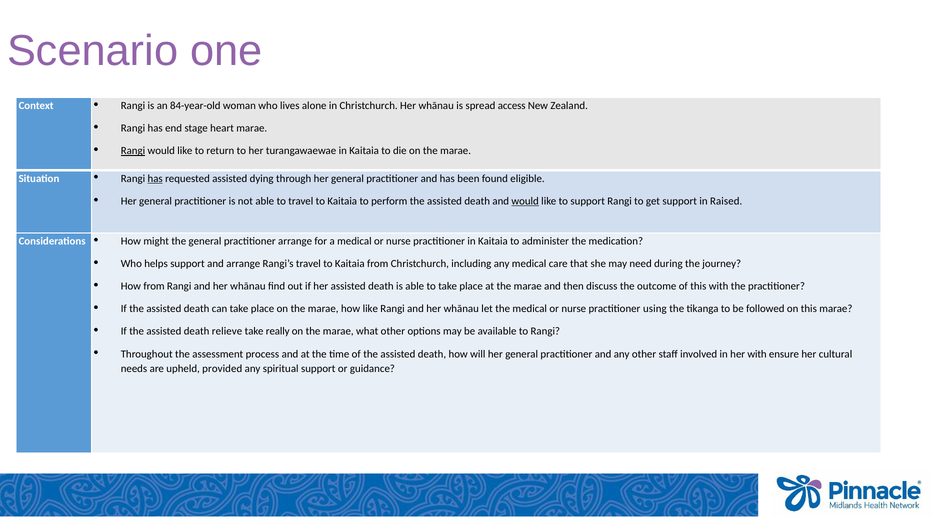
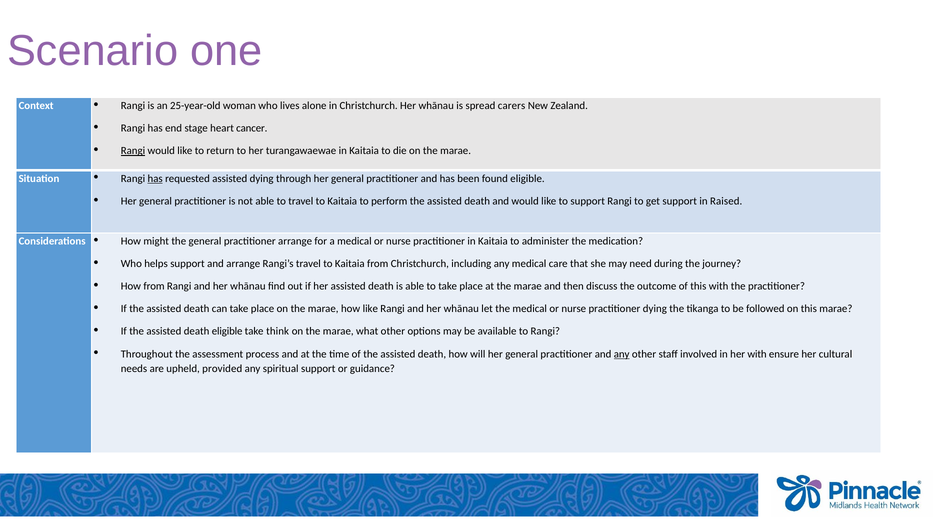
84-year-old: 84-year-old -> 25-year-old
access: access -> carers
heart marae: marae -> cancer
would at (525, 201) underline: present -> none
practitioner using: using -> dying
death relieve: relieve -> eligible
really: really -> think
any at (622, 354) underline: none -> present
